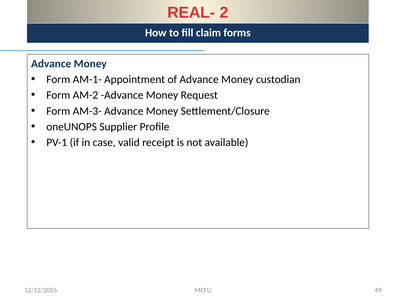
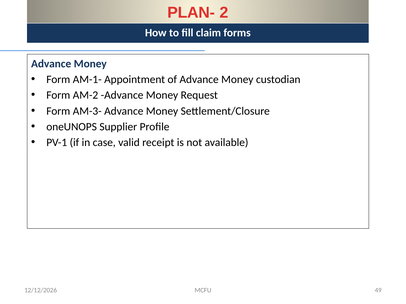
REAL-: REAL- -> PLAN-
